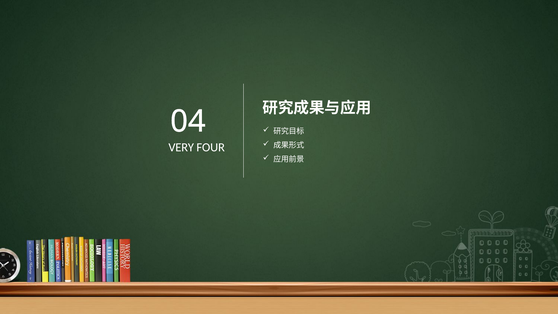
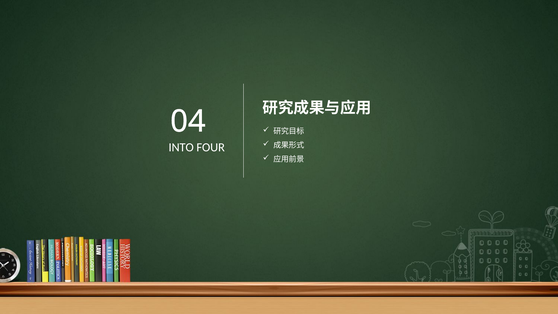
VERY: VERY -> INTO
